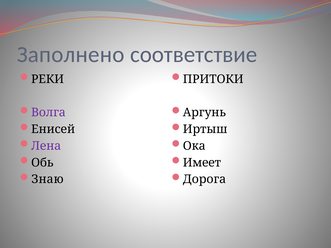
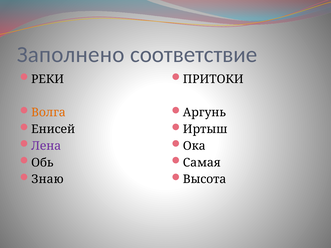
Волга colour: purple -> orange
Имеет: Имеет -> Самая
Дорога: Дорога -> Высота
